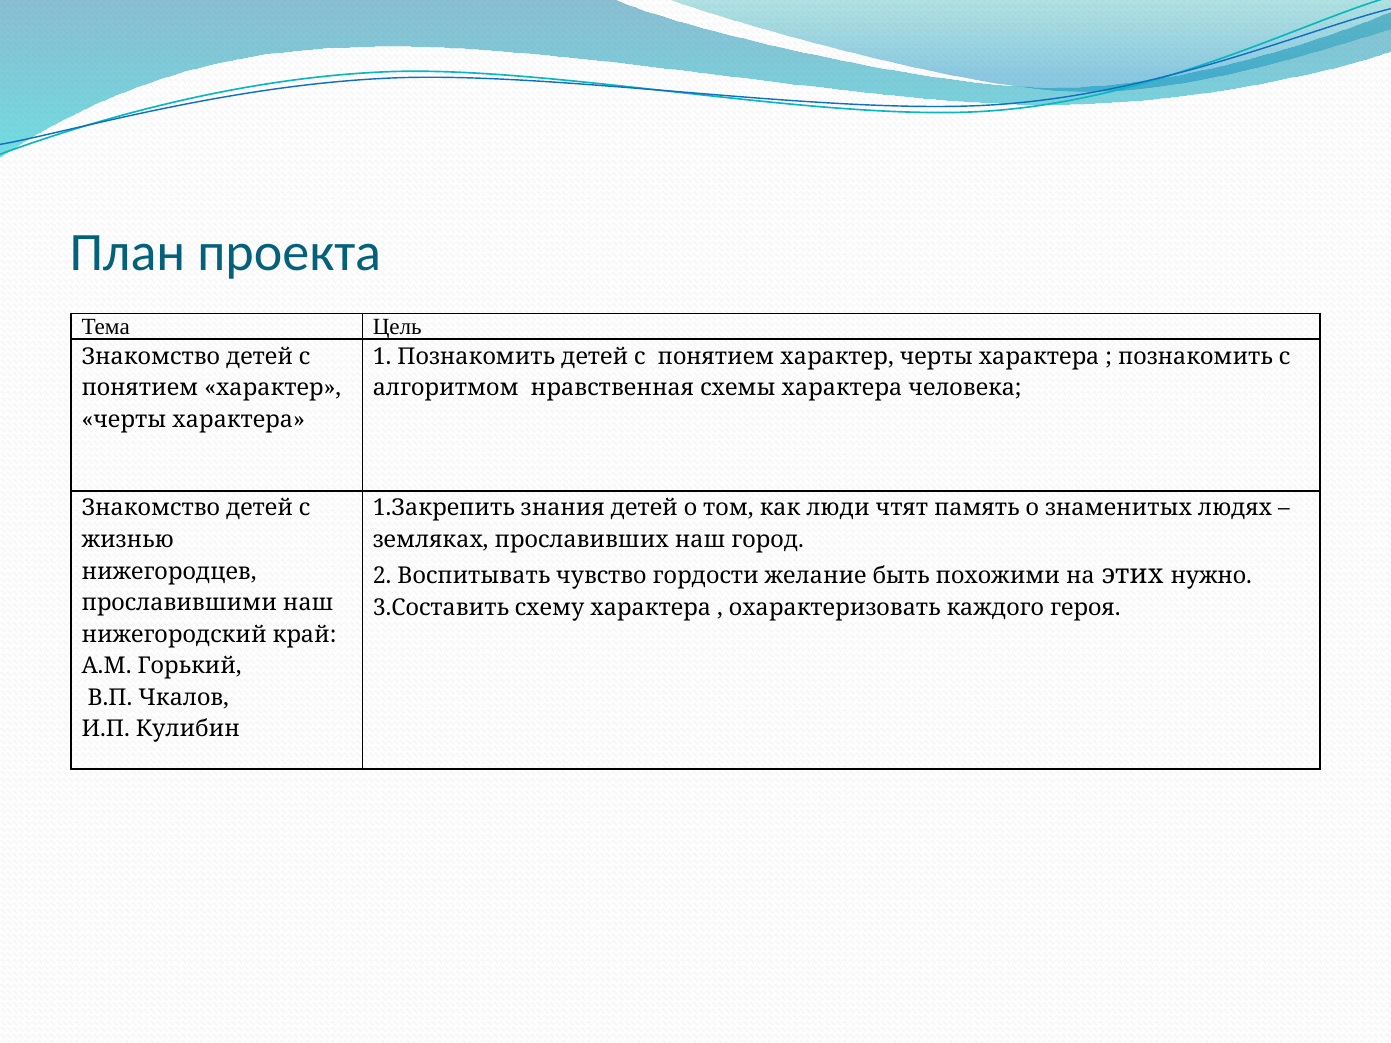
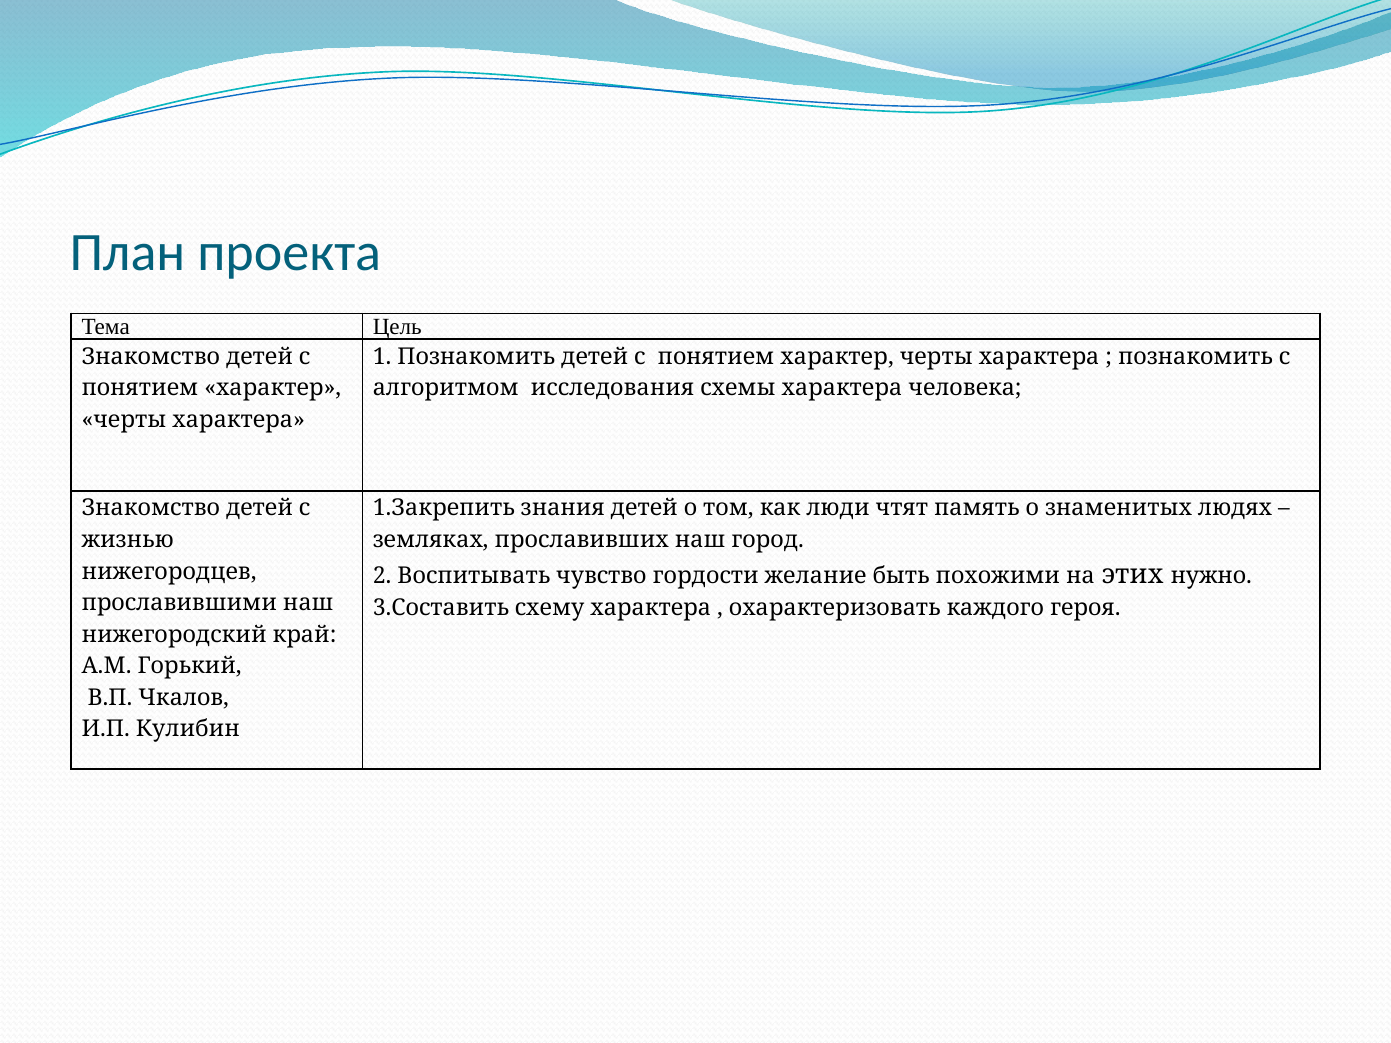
нравственная: нравственная -> исследования
